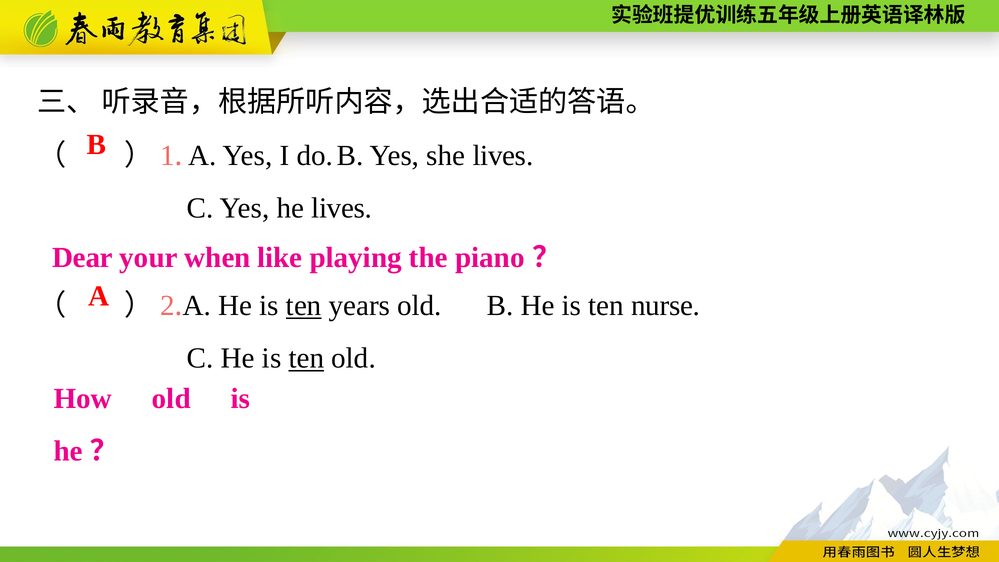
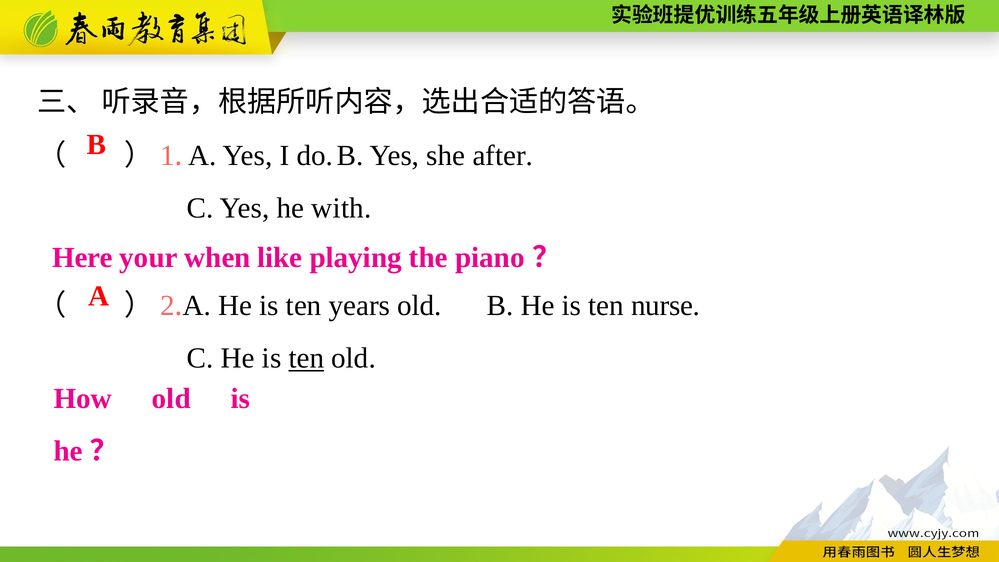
she lives: lives -> after
he lives: lives -> with
Dear: Dear -> Here
ten at (304, 306) underline: present -> none
